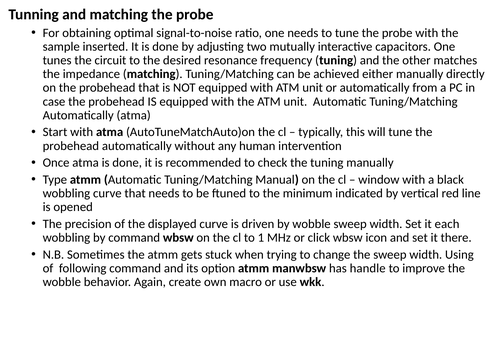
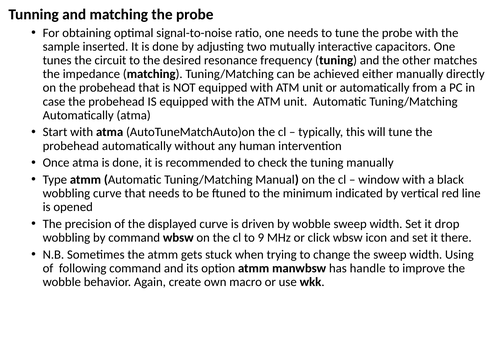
each: each -> drop
1: 1 -> 9
